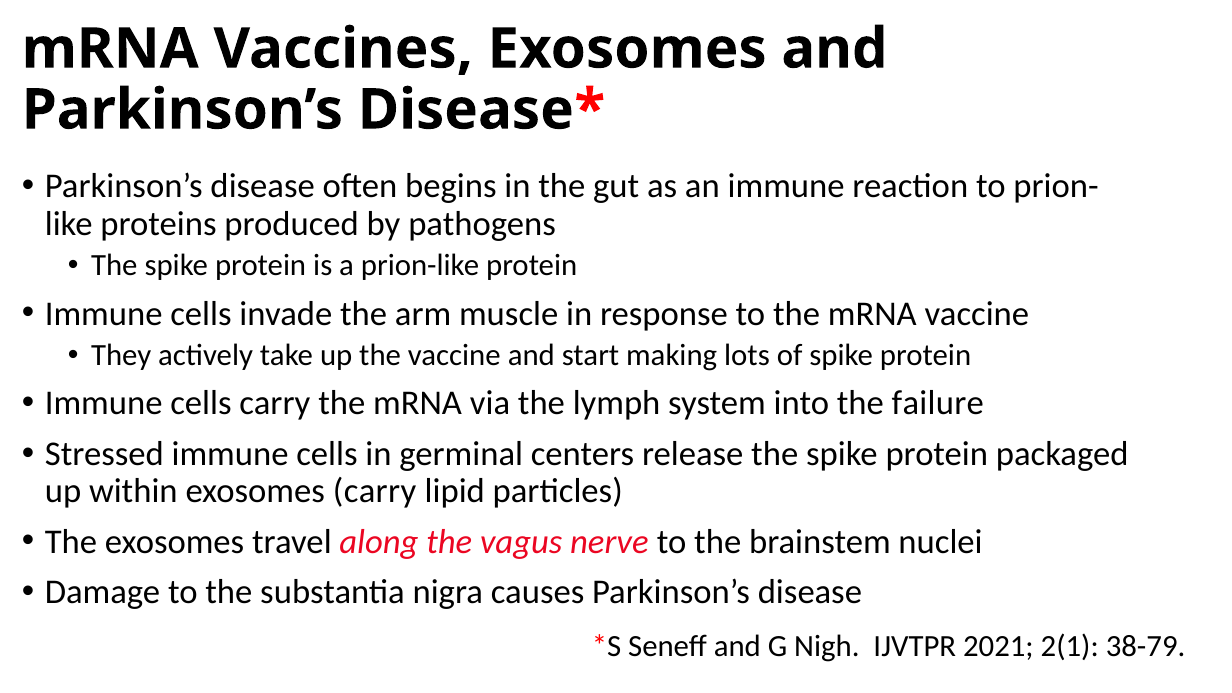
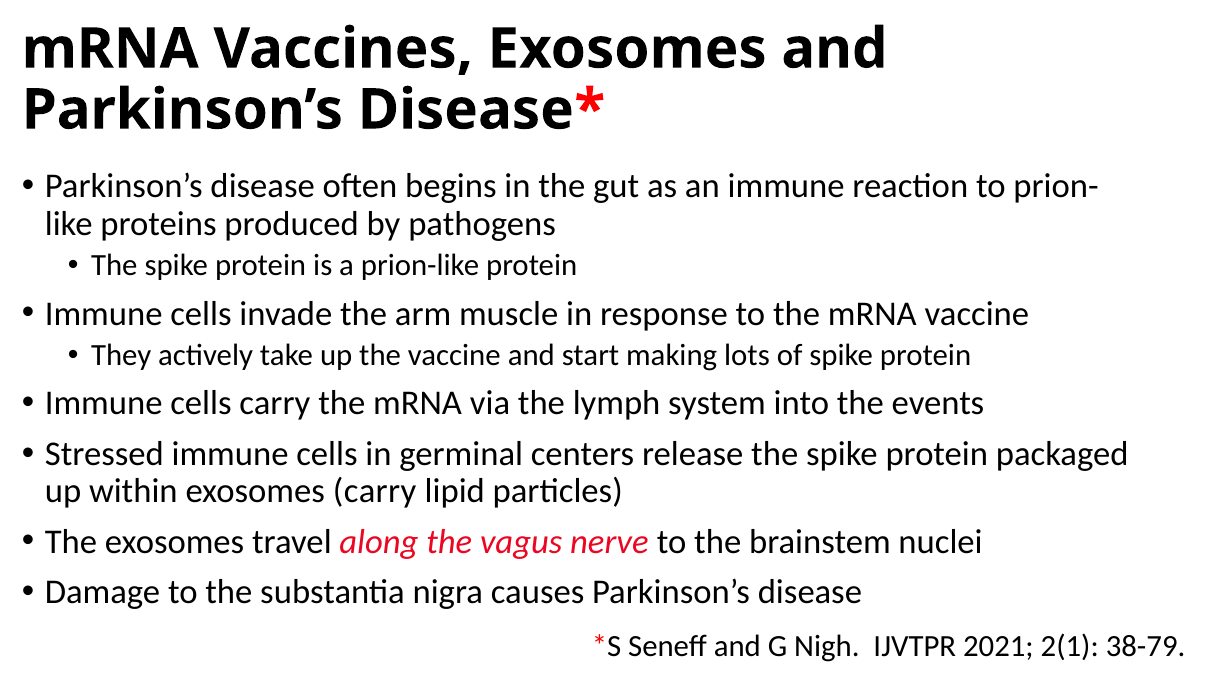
failure: failure -> events
